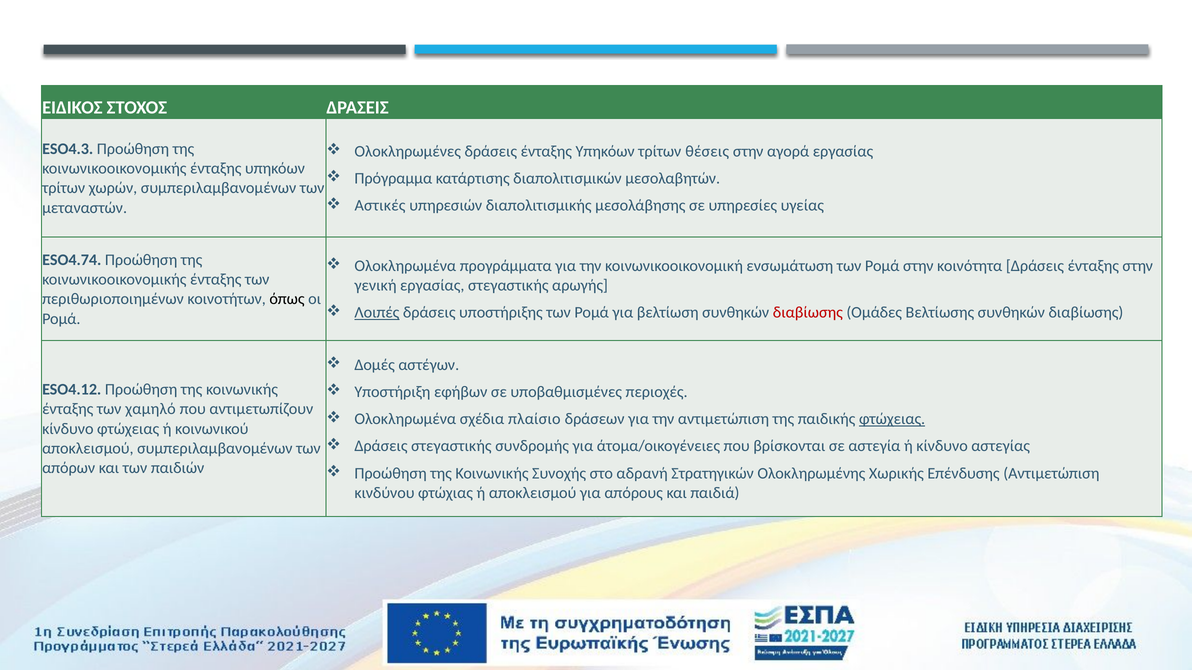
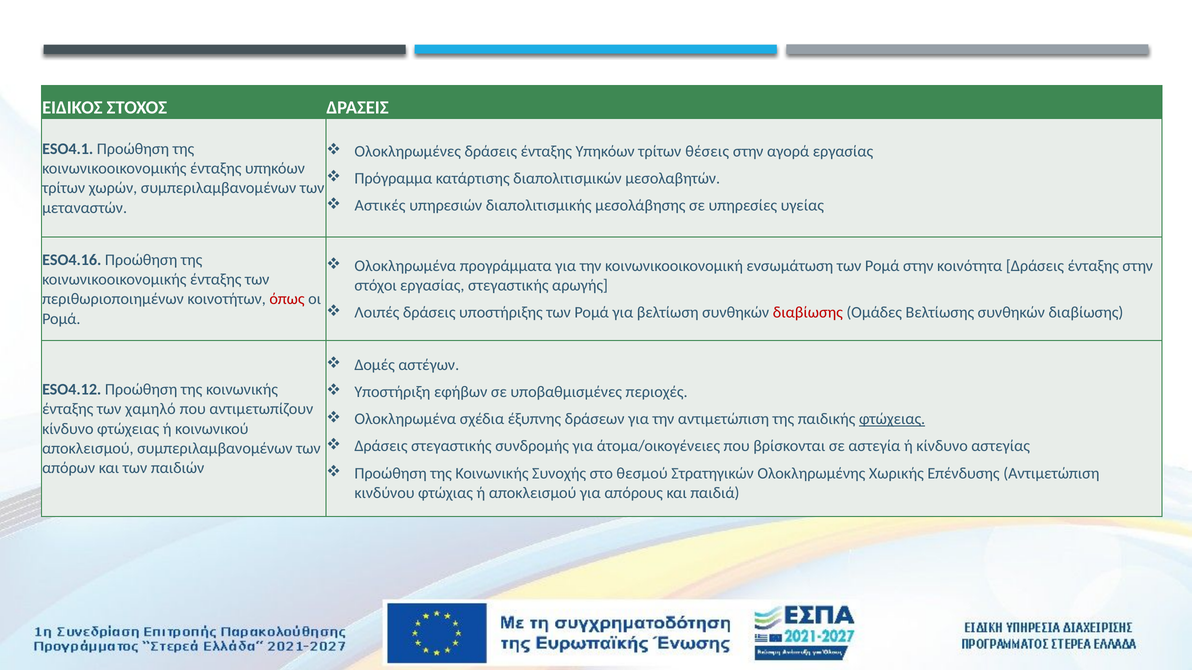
ESO4.3: ESO4.3 -> ESO4.1
ESO4.74: ESO4.74 -> ESO4.16
γενική: γενική -> στόχοι
όπως colour: black -> red
Λοιπές underline: present -> none
πλαίσιο: πλαίσιο -> έξυπνης
αδρανή: αδρανή -> θεσμού
